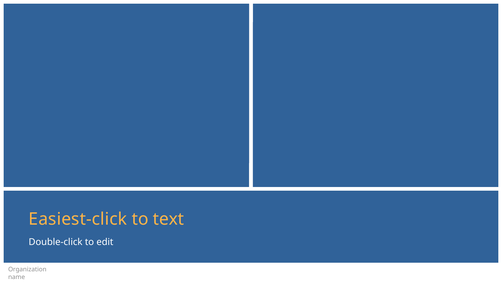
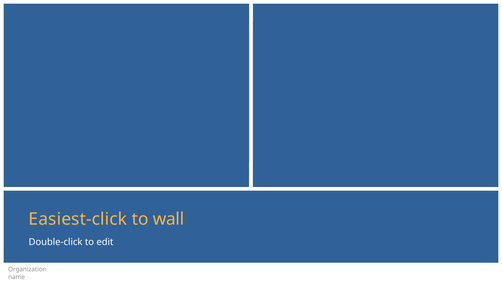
text: text -> wall
